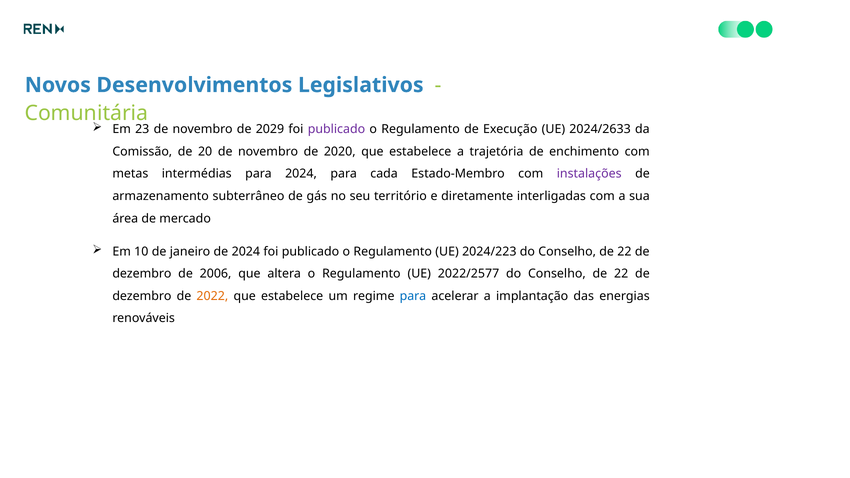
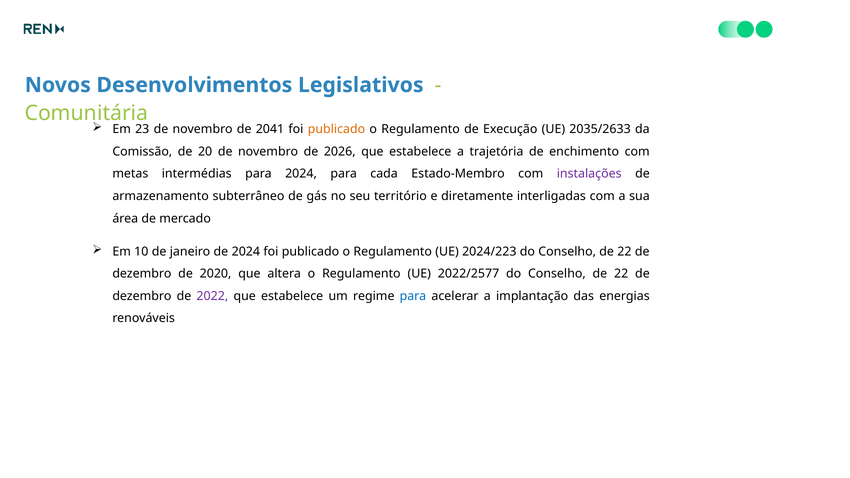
2029: 2029 -> 2041
publicado at (336, 129) colour: purple -> orange
2024/2633: 2024/2633 -> 2035/2633
2020: 2020 -> 2026
2006: 2006 -> 2020
2022 colour: orange -> purple
